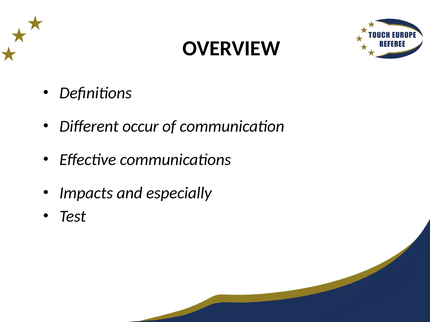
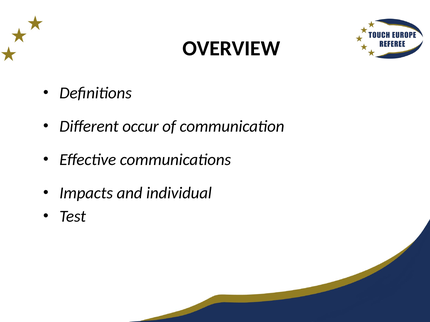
especially: especially -> individual
